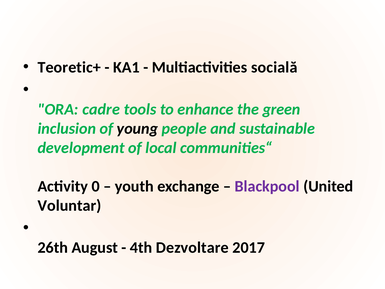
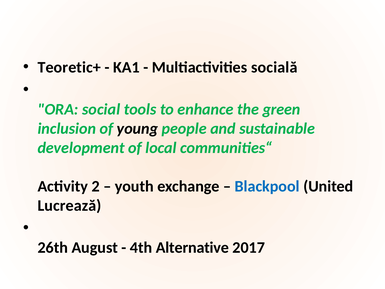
cadre: cadre -> social
0: 0 -> 2
Blackpool colour: purple -> blue
Voluntar: Voluntar -> Lucrează
Dezvoltare: Dezvoltare -> Alternative
